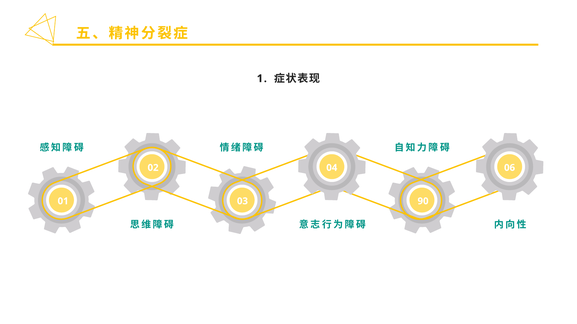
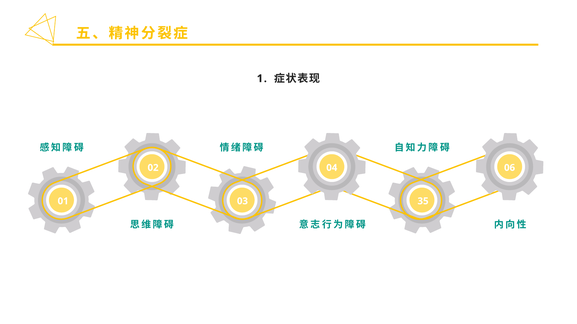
90: 90 -> 35
